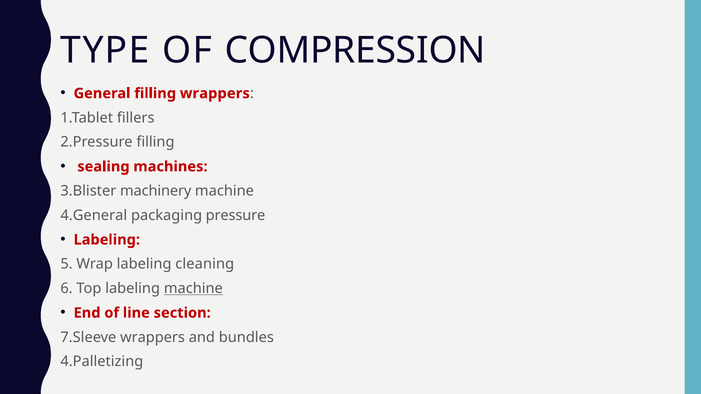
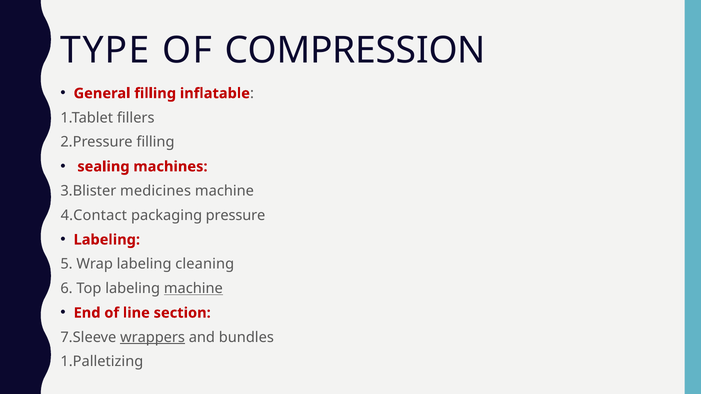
filling wrappers: wrappers -> inflatable
machinery: machinery -> medicines
4.General: 4.General -> 4.Contact
wrappers at (153, 338) underline: none -> present
4.Palletizing: 4.Palletizing -> 1.Palletizing
